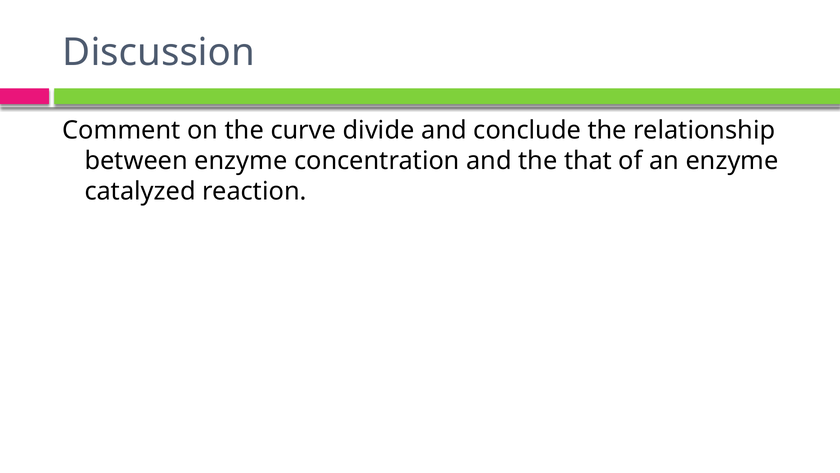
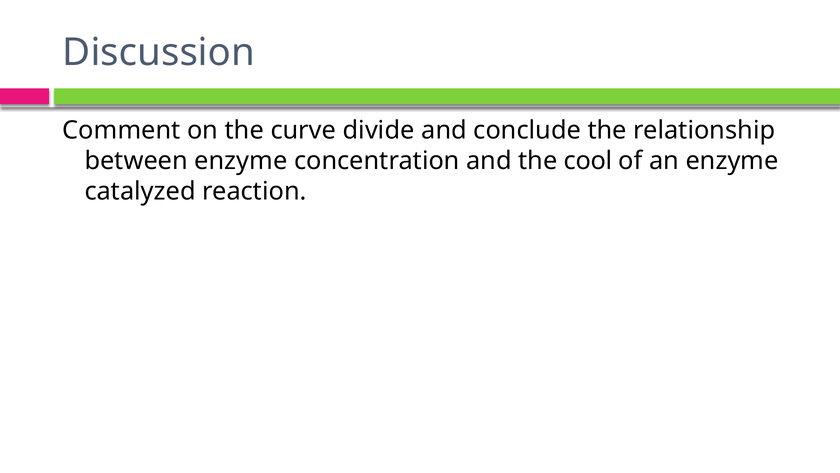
that: that -> cool
